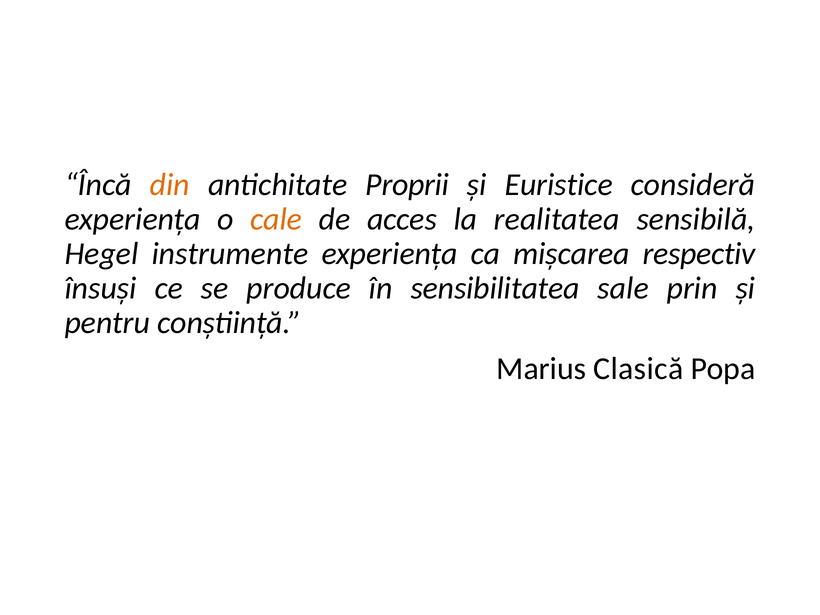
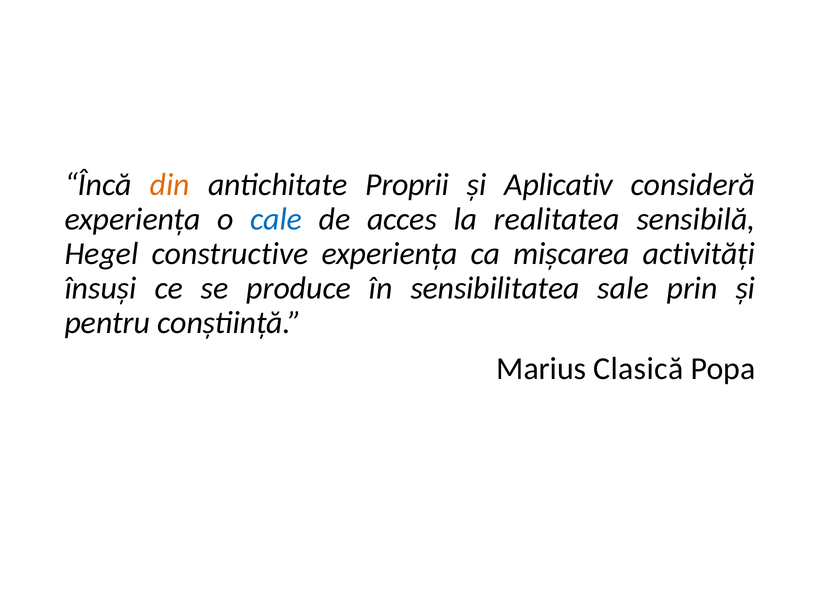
Euristice: Euristice -> Aplicativ
cale colour: orange -> blue
instrumente: instrumente -> constructive
respectiv: respectiv -> activități
